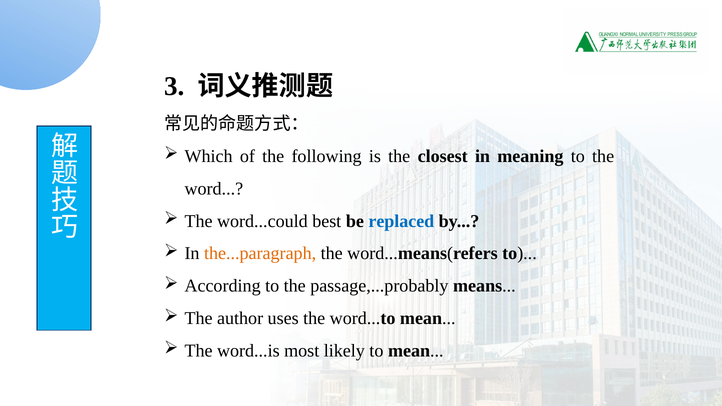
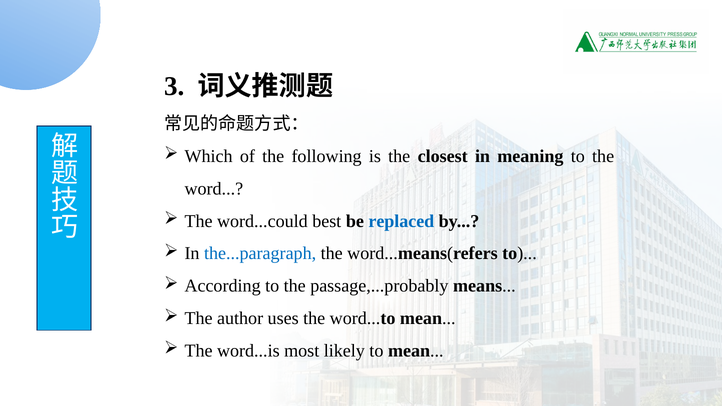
the...paragraph colour: orange -> blue
